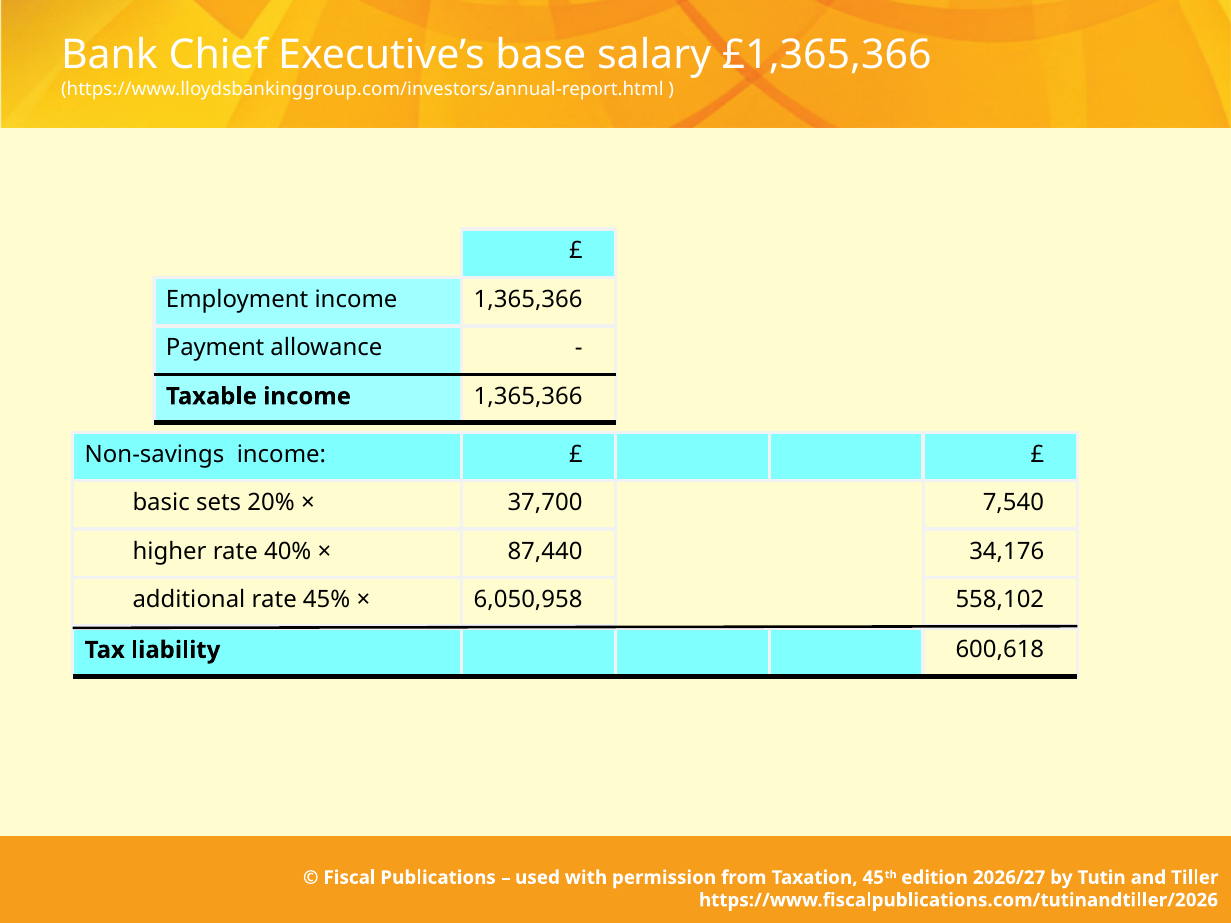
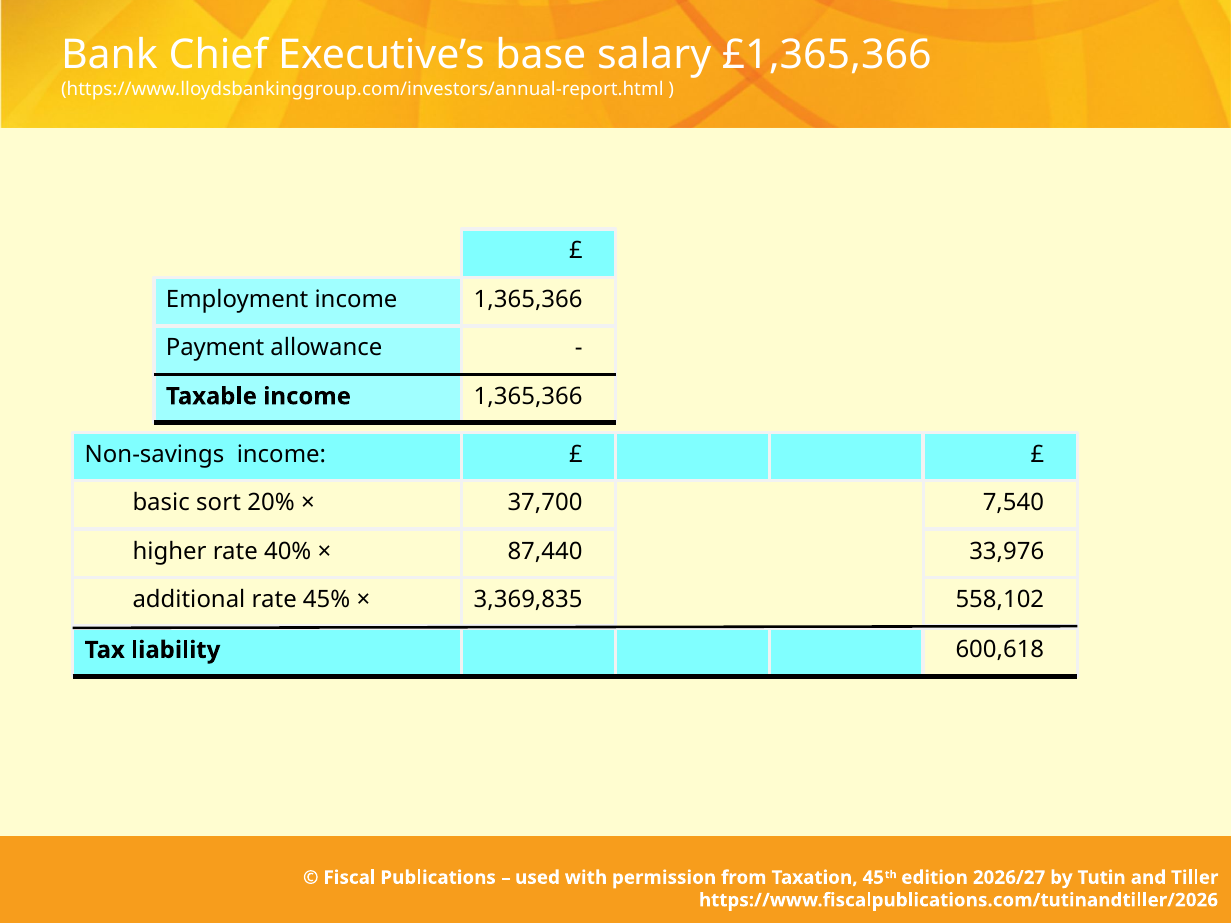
sets: sets -> sort
34,176: 34,176 -> 33,976
6,050,958: 6,050,958 -> 3,369,835
